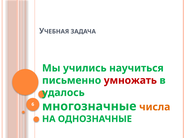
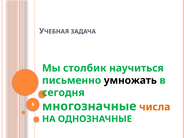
учились: учились -> столбик
умножать colour: red -> black
удалось: удалось -> сегодня
